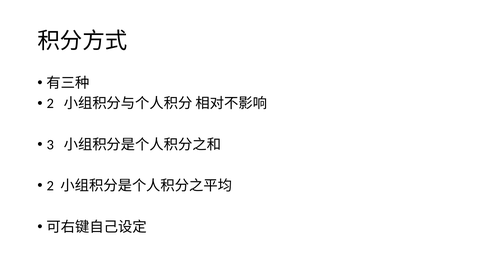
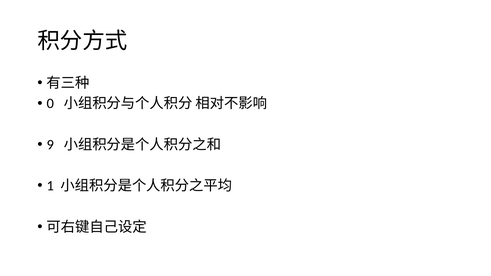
2 at (50, 104): 2 -> 0
3: 3 -> 9
2 at (50, 186): 2 -> 1
